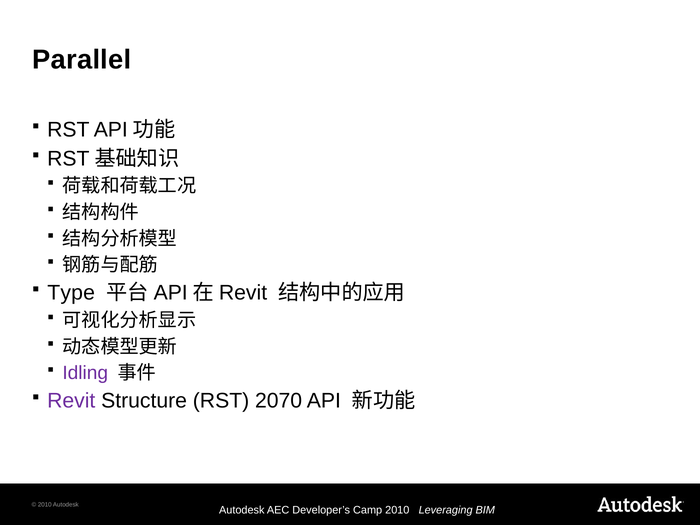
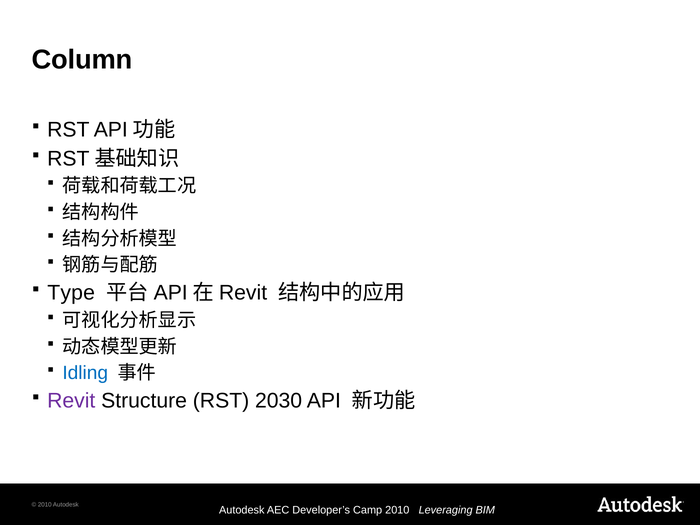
Parallel: Parallel -> Column
Idling colour: purple -> blue
2070: 2070 -> 2030
